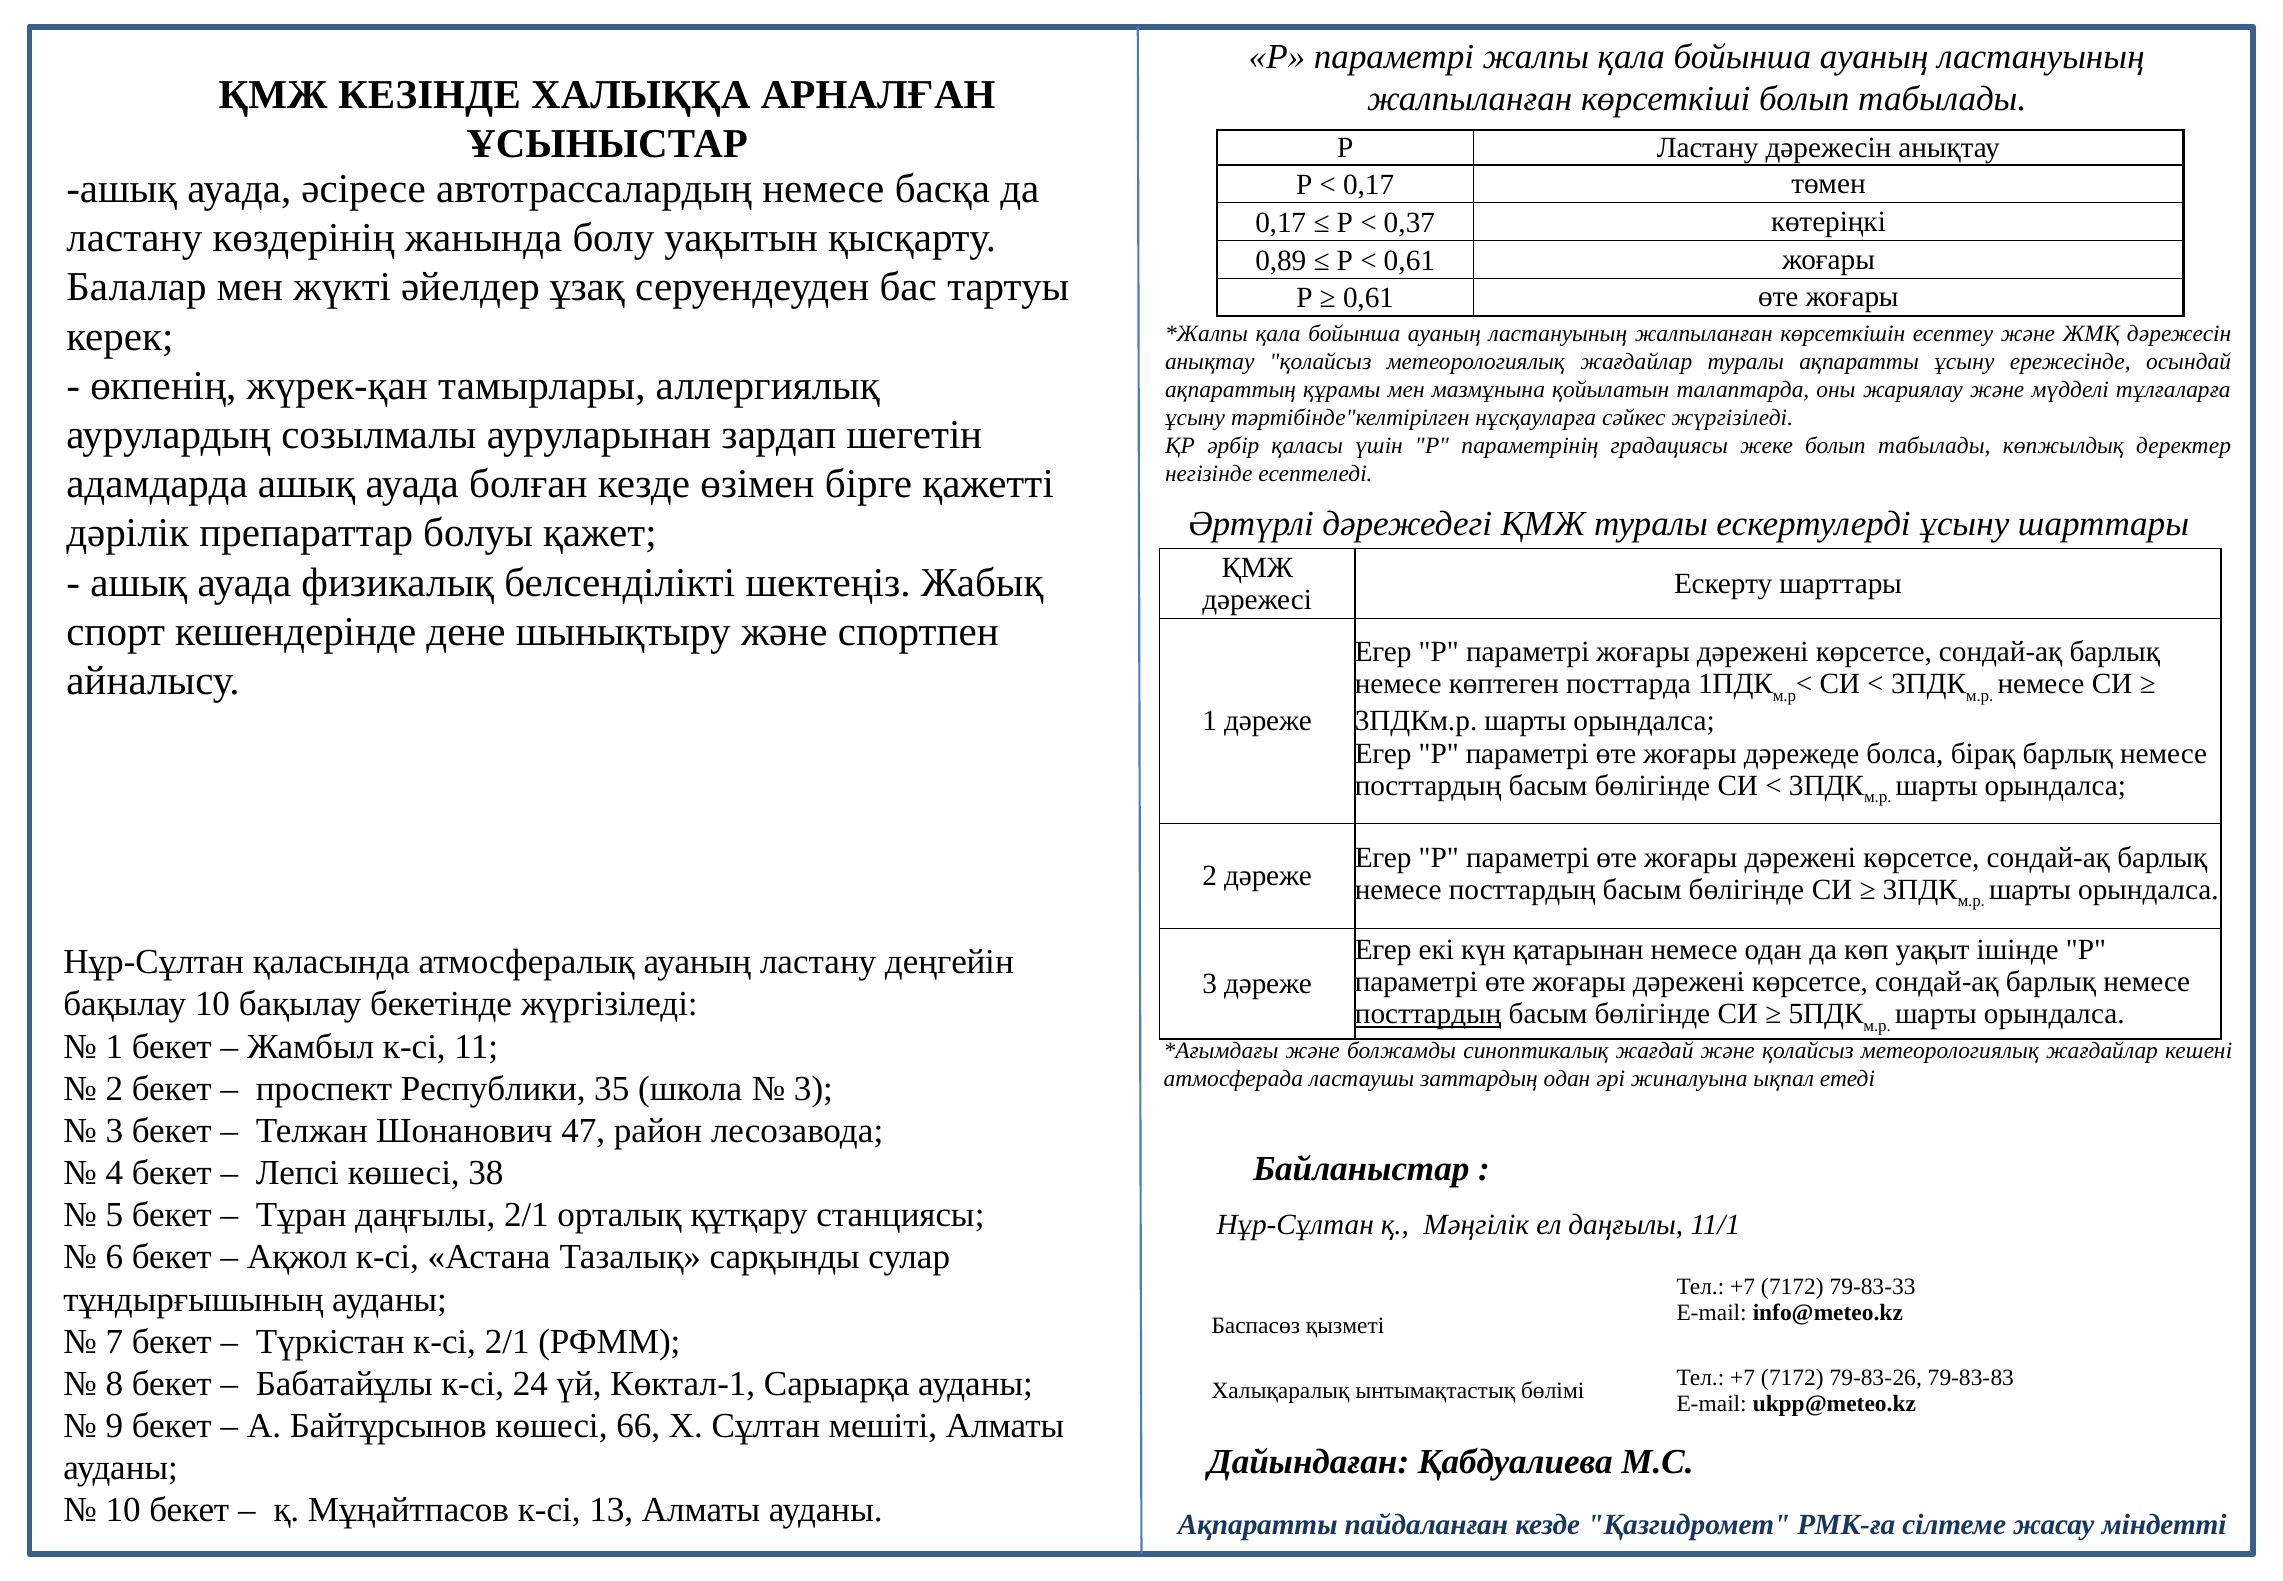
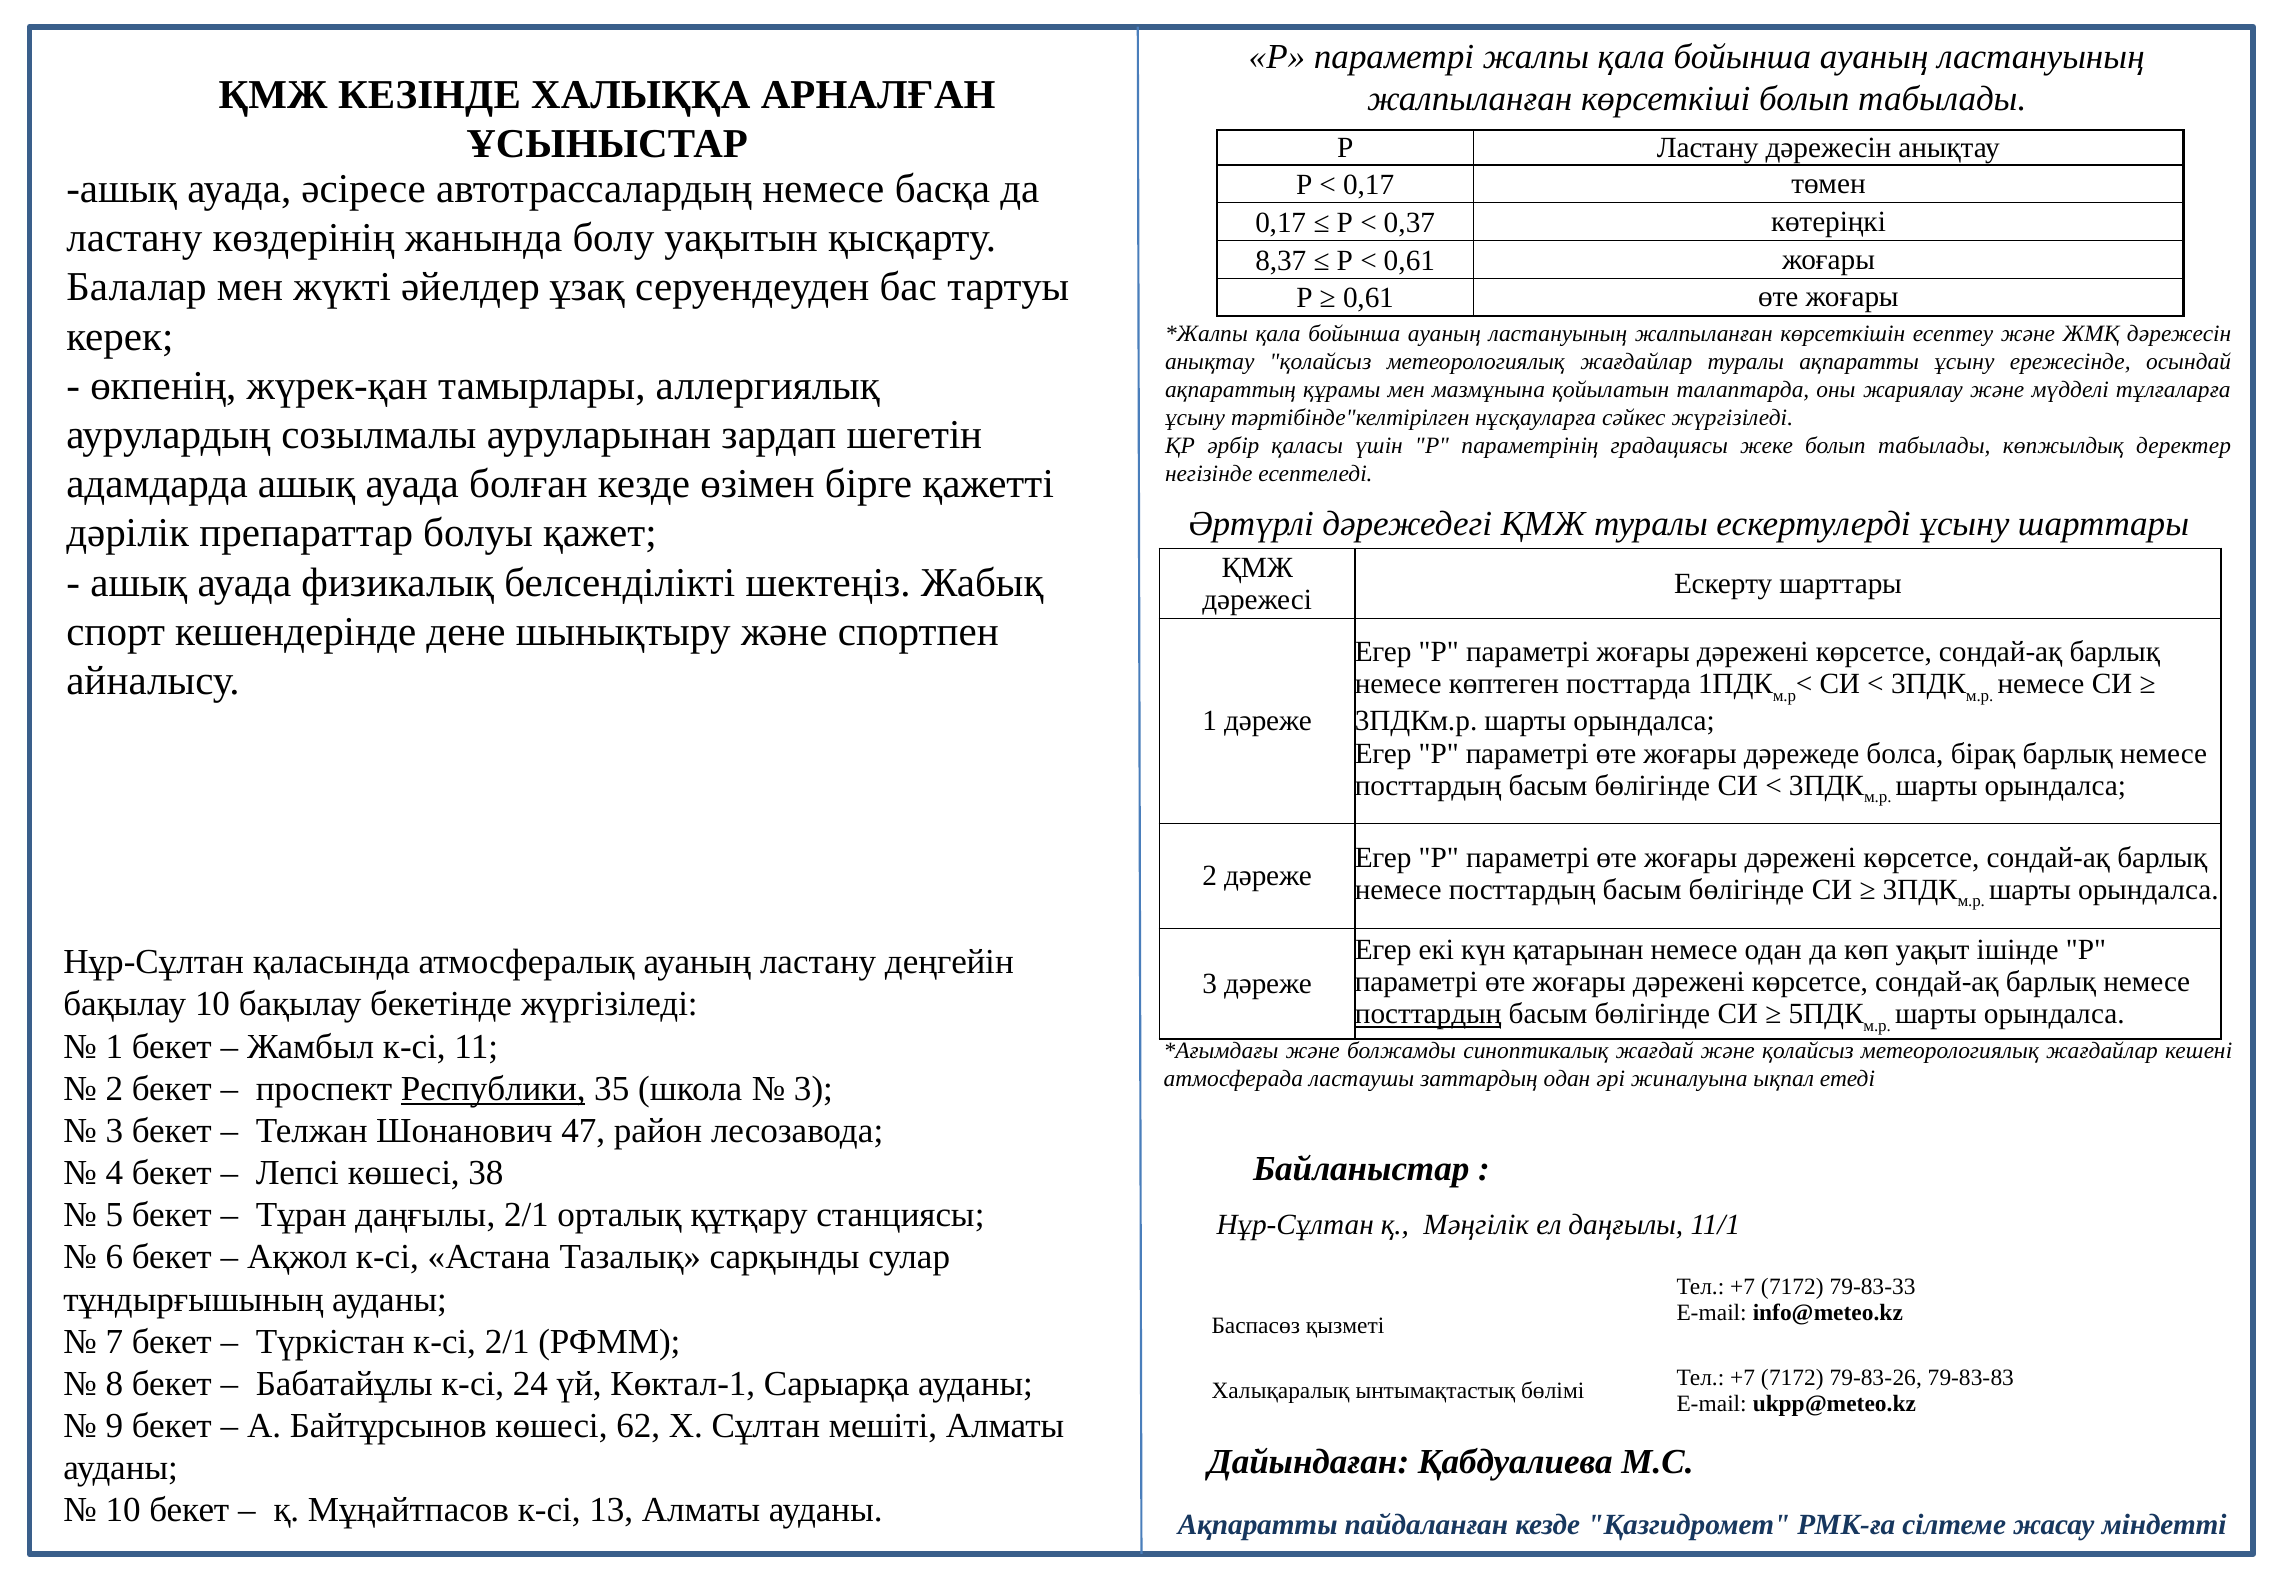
0,89: 0,89 -> 8,37
Республики underline: none -> present
66: 66 -> 62
